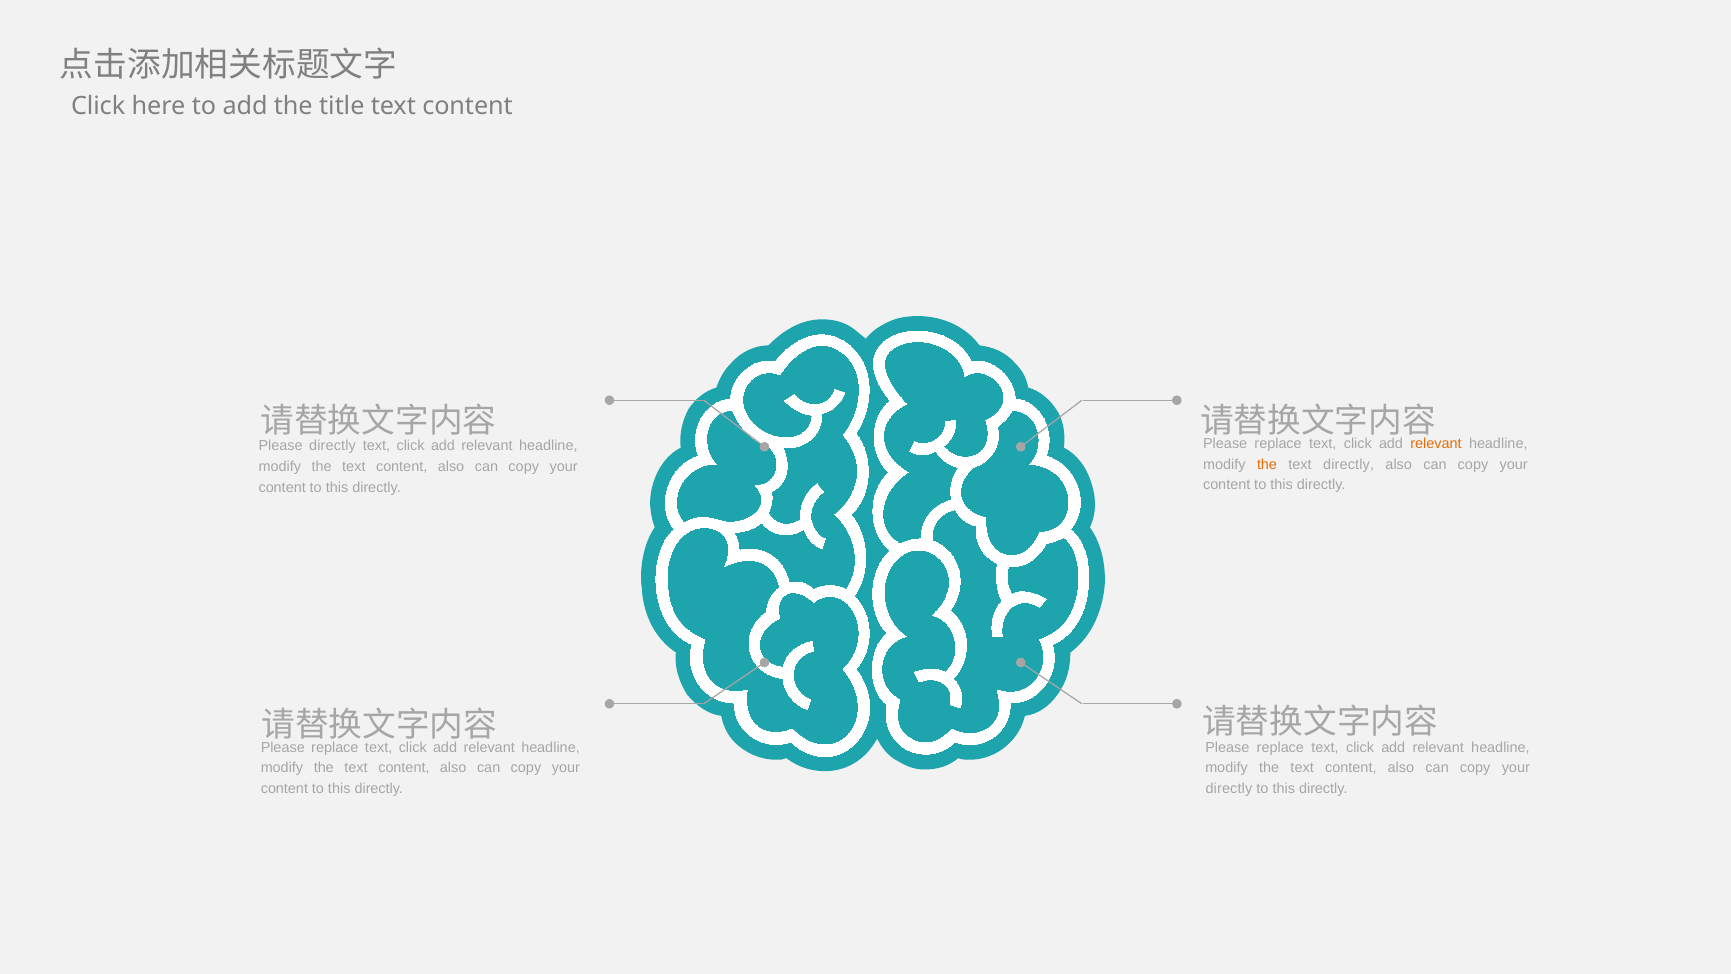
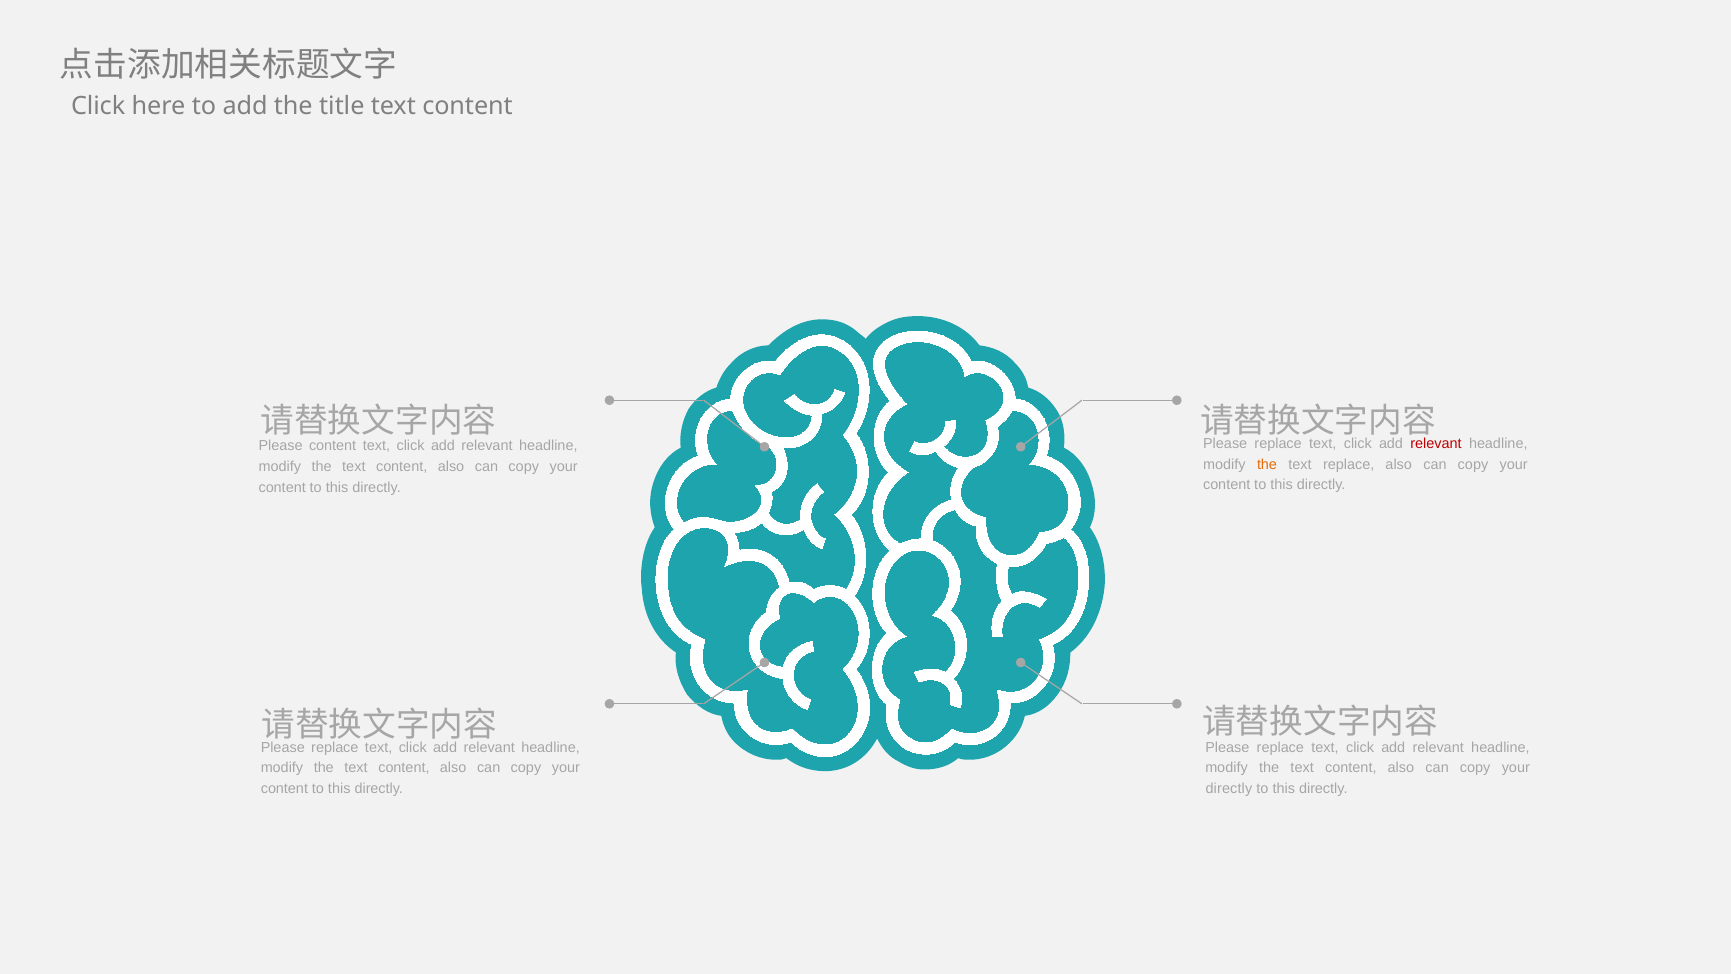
relevant at (1436, 444) colour: orange -> red
Please directly: directly -> content
text directly: directly -> replace
